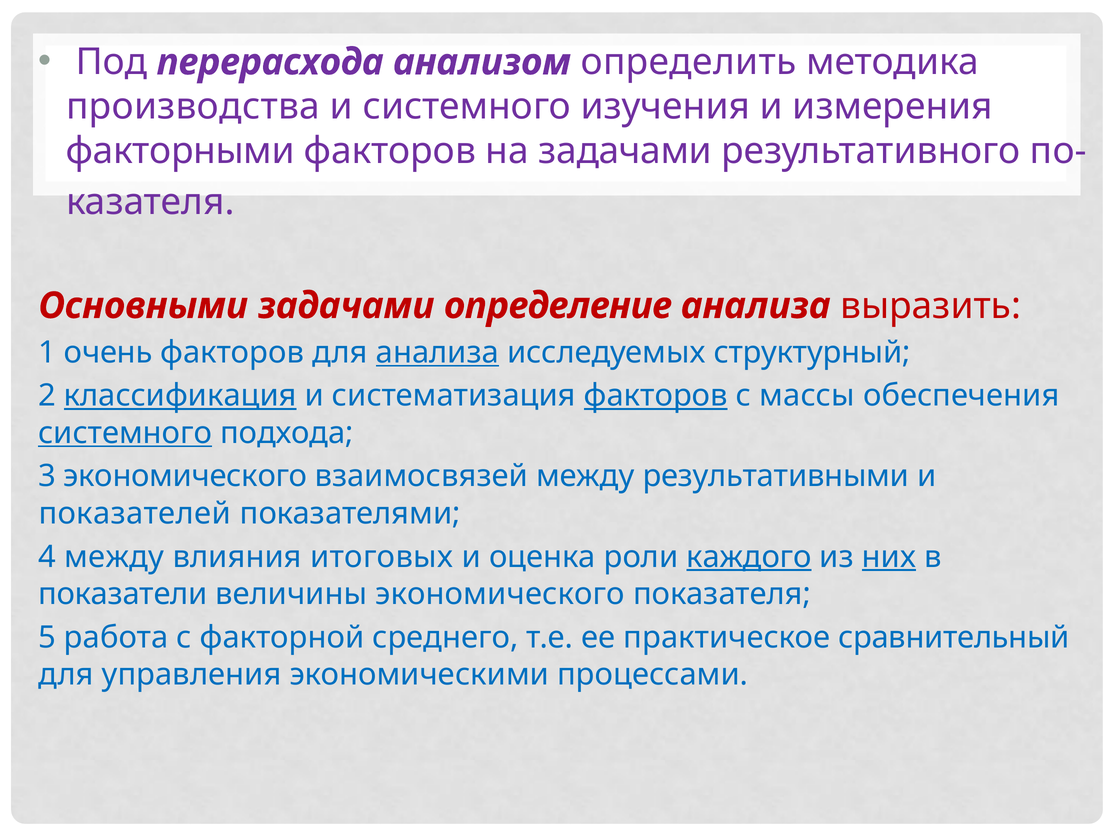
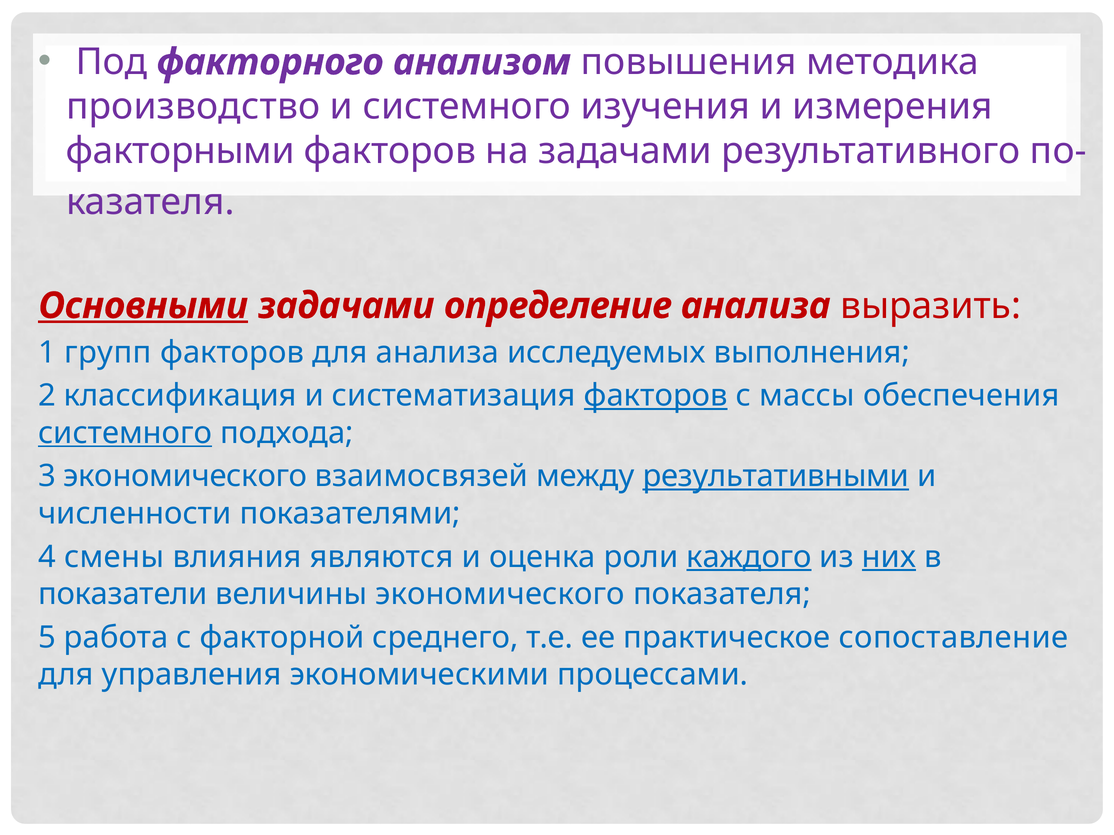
перерасхода: перерасхода -> факторного
определить: определить -> повышения
производства: производства -> производство
Основными underline: none -> present
очень: очень -> групп
анализа at (437, 353) underline: present -> none
структурный: структурный -> выполнения
классификация underline: present -> none
результативными underline: none -> present
показателей: показателей -> численности
4 между: между -> смены
итоговых: итоговых -> являются
сравнительный: сравнительный -> сопоставление
